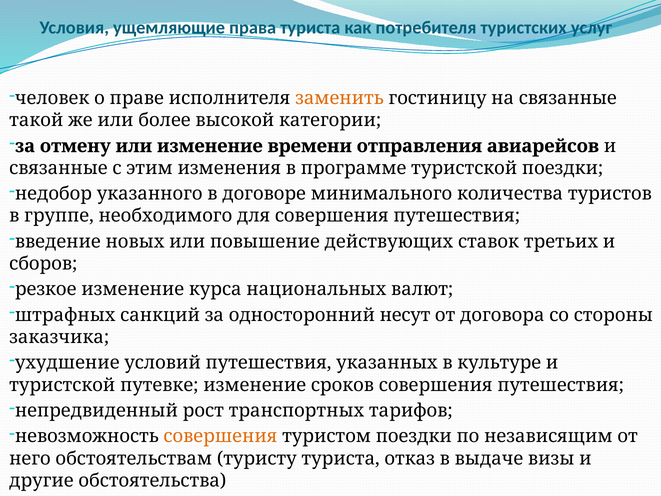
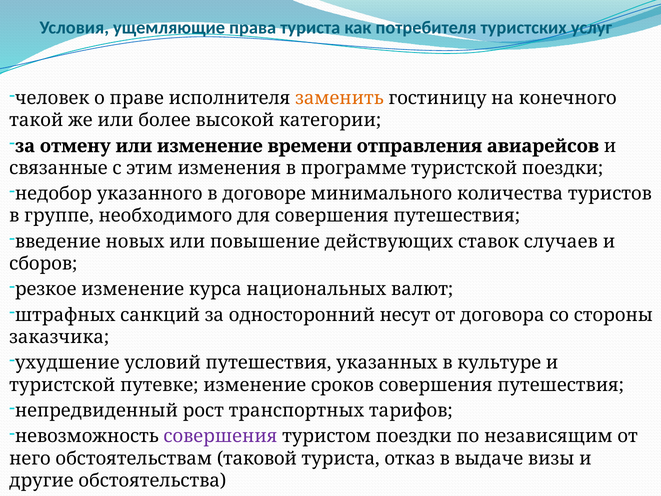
на связанные: связанные -> конечного
третьих: третьих -> случаев
совершения at (220, 436) colour: orange -> purple
туристу: туристу -> таковой
